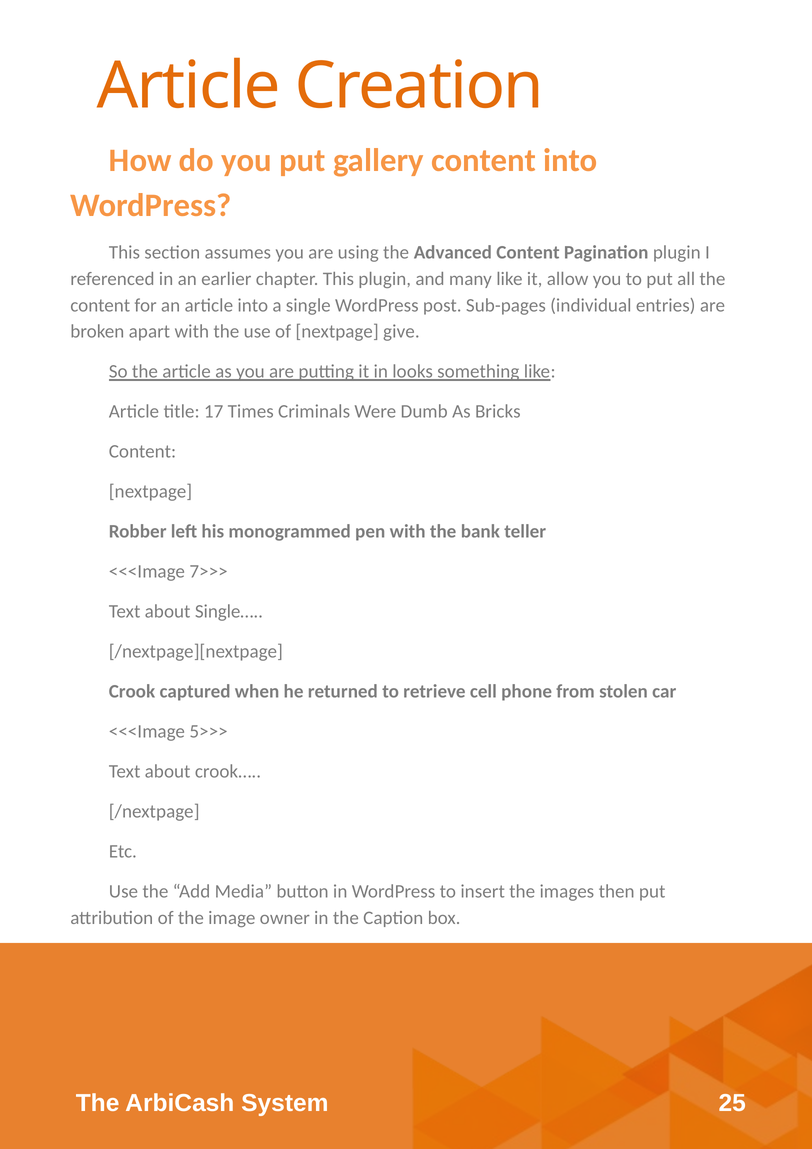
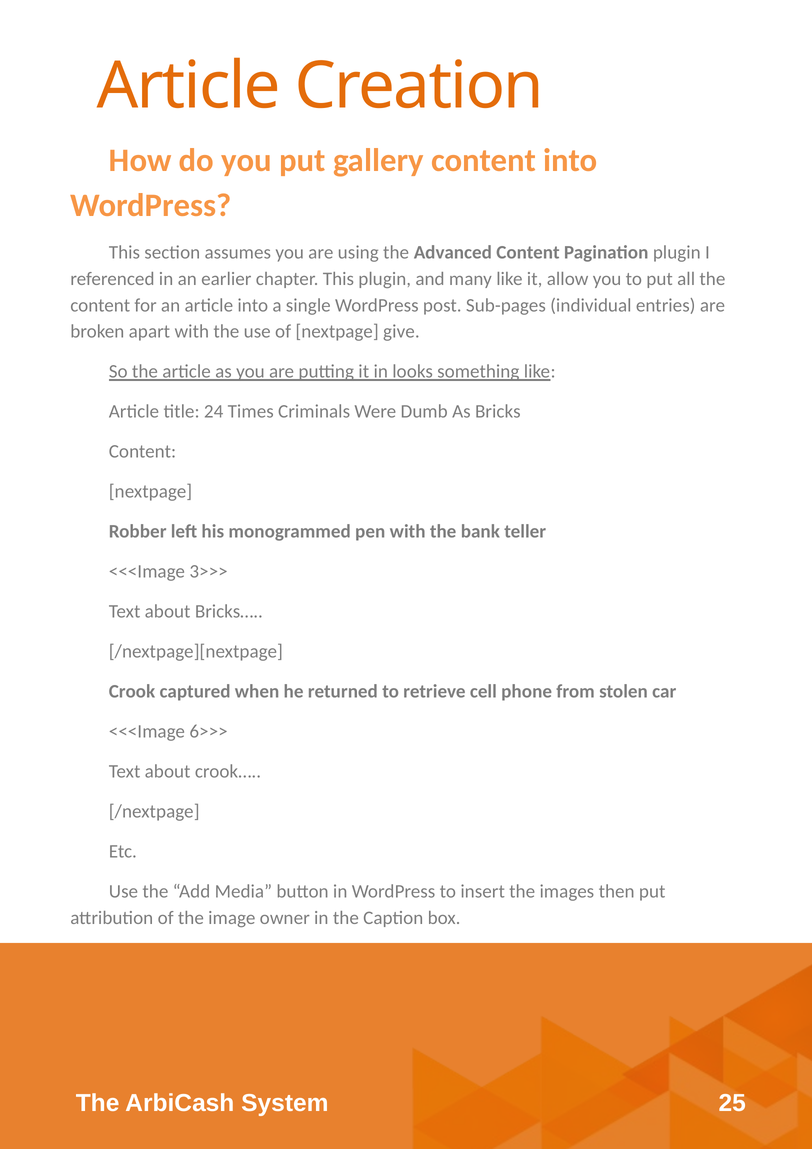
17: 17 -> 24
7>>>: 7>>> -> 3>>>
Single…: Single… -> Bricks…
5>>>: 5>>> -> 6>>>
